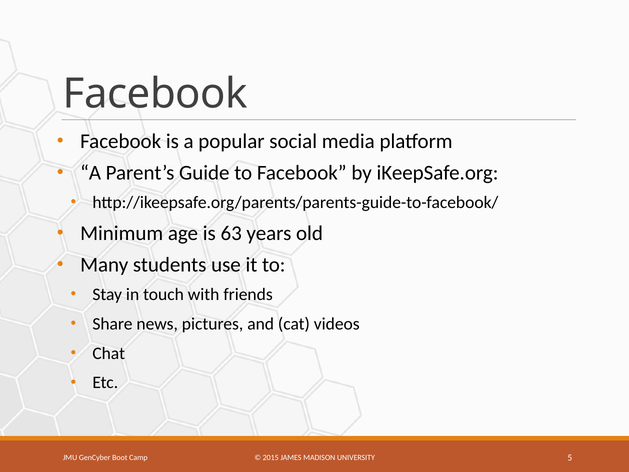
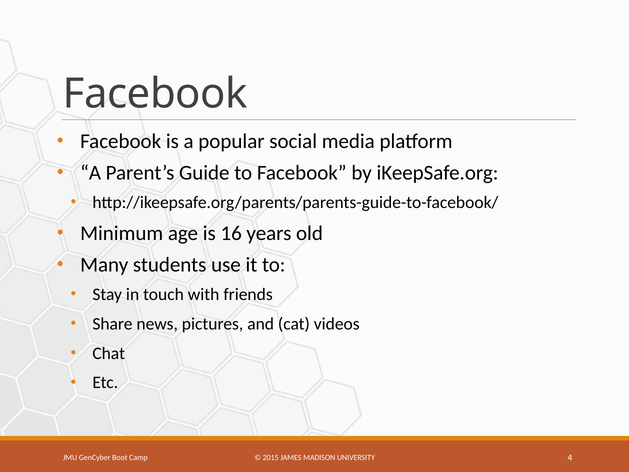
63: 63 -> 16
5: 5 -> 4
